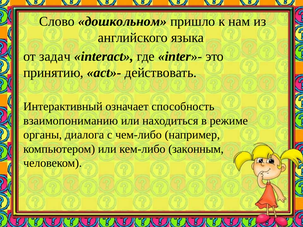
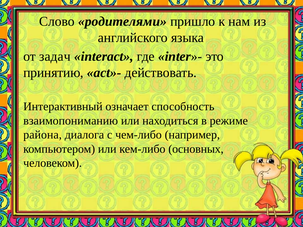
дошкольном: дошкольном -> родителями
органы: органы -> района
законным: законным -> основных
